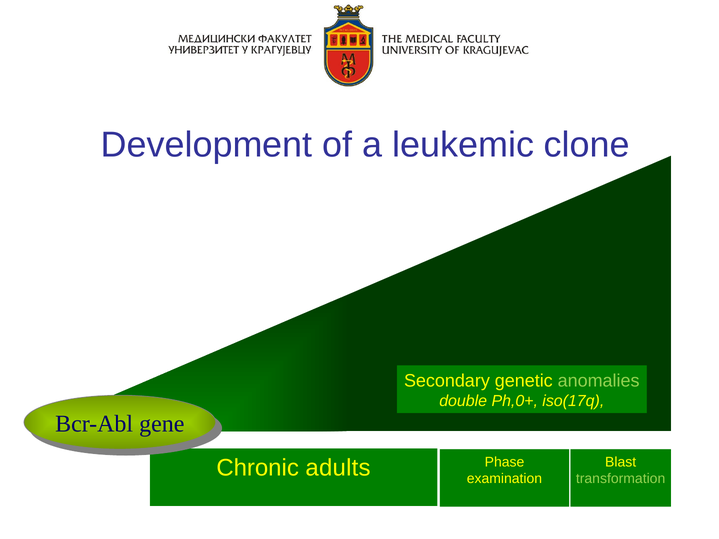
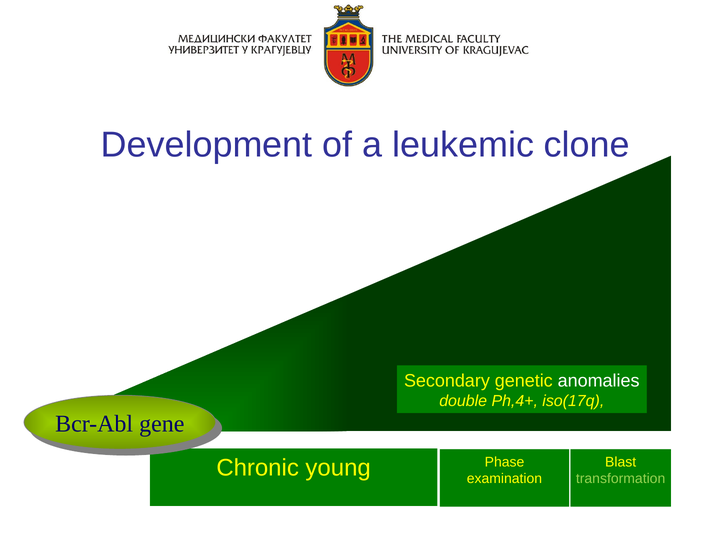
anomalies colour: light green -> white
Ph,0+: Ph,0+ -> Ph,4+
adults: adults -> young
